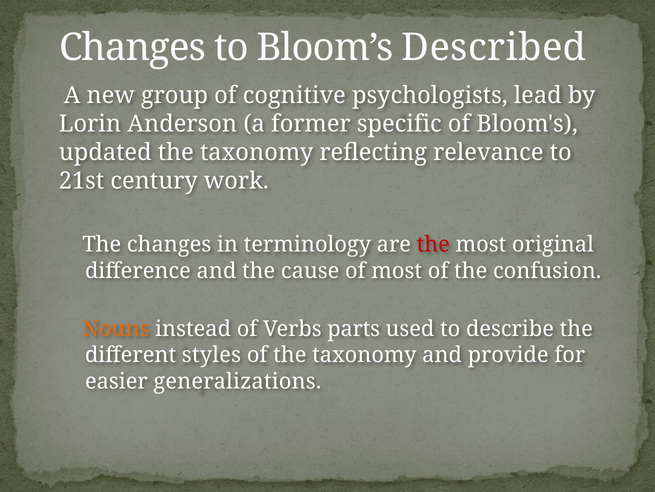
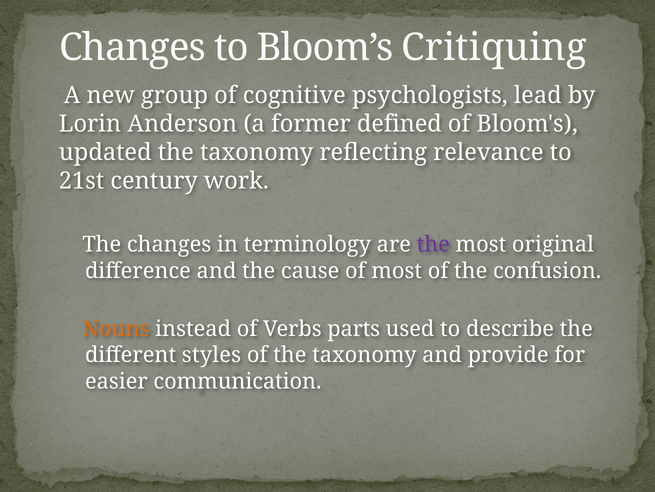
Described: Described -> Critiquing
specific: specific -> defined
the at (433, 244) colour: red -> purple
generalizations: generalizations -> communication
